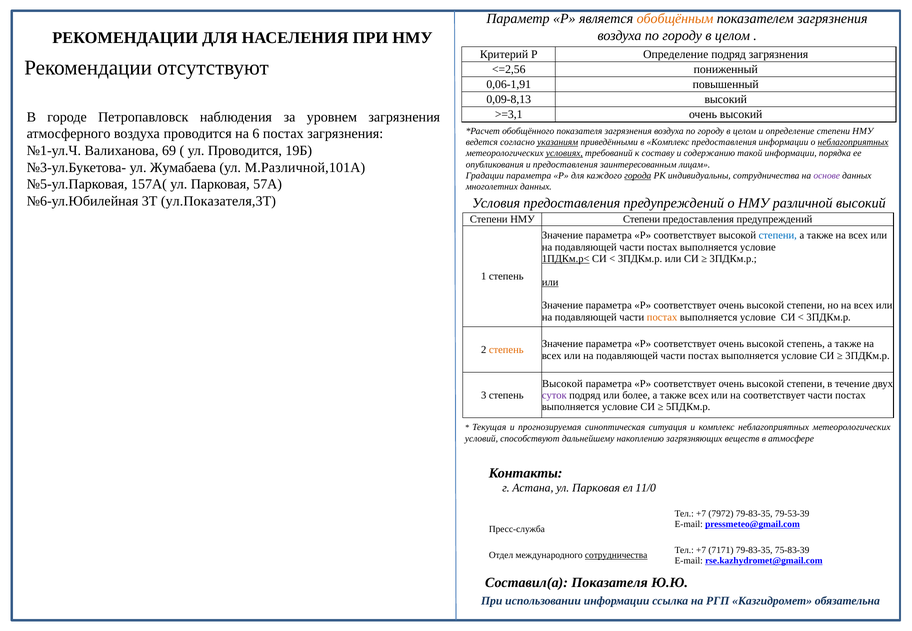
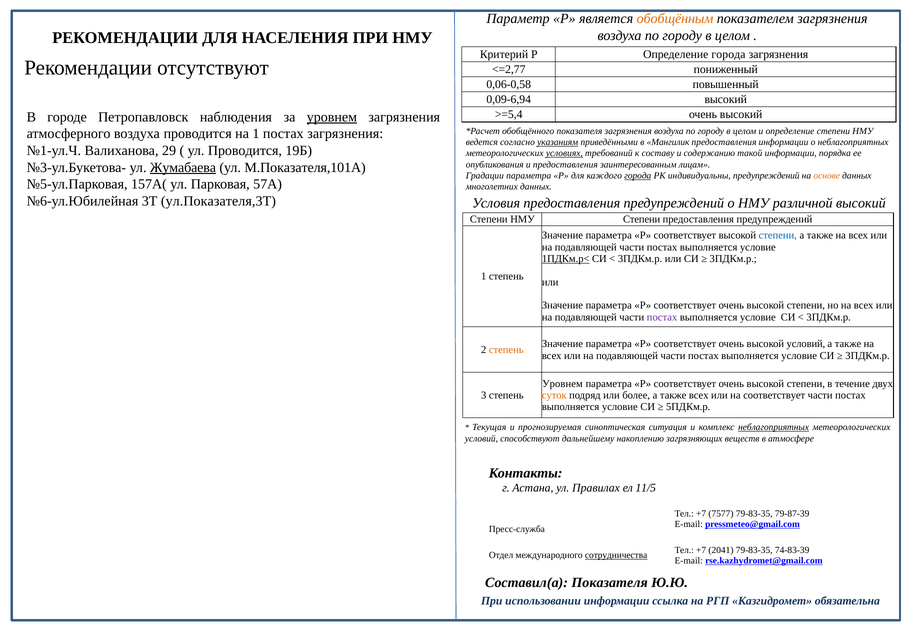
Определение подряд: подряд -> города
<=2,56: <=2,56 -> <=2,77
0,06-1,91: 0,06-1,91 -> 0,06-0,58
0,09-8,13: 0,09-8,13 -> 0,09-6,94
>=3,1: >=3,1 -> >=5,4
уровнем at (332, 117) underline: none -> present
на 6: 6 -> 1
в Комплекс: Комплекс -> Мангилик
неблагоприятных at (853, 142) underline: present -> none
69: 69 -> 29
Жумабаева underline: none -> present
М.Различной,101А: М.Различной,101А -> М.Показателя,101А
индивидуальны сотрудничества: сотрудничества -> предупреждений
основе colour: purple -> orange
или at (550, 282) underline: present -> none
постах at (662, 317) colour: orange -> purple
высокой степень: степень -> условий
Высокой at (562, 384): Высокой -> Уровнем
суток colour: purple -> orange
неблагоприятных at (774, 428) underline: none -> present
Астана ул Парковая: Парковая -> Правилах
11/0: 11/0 -> 11/5
7972: 7972 -> 7577
79-53-39: 79-53-39 -> 79-87-39
7171: 7171 -> 2041
75-83-39: 75-83-39 -> 74-83-39
